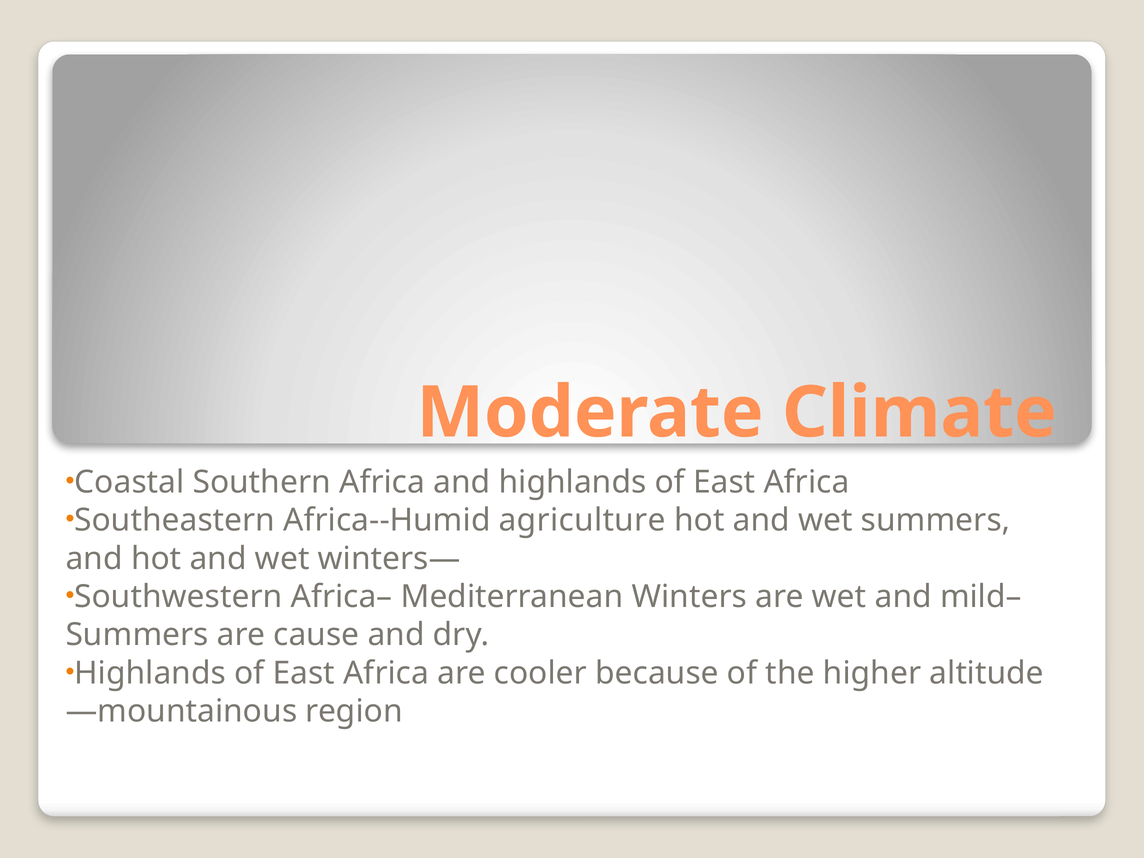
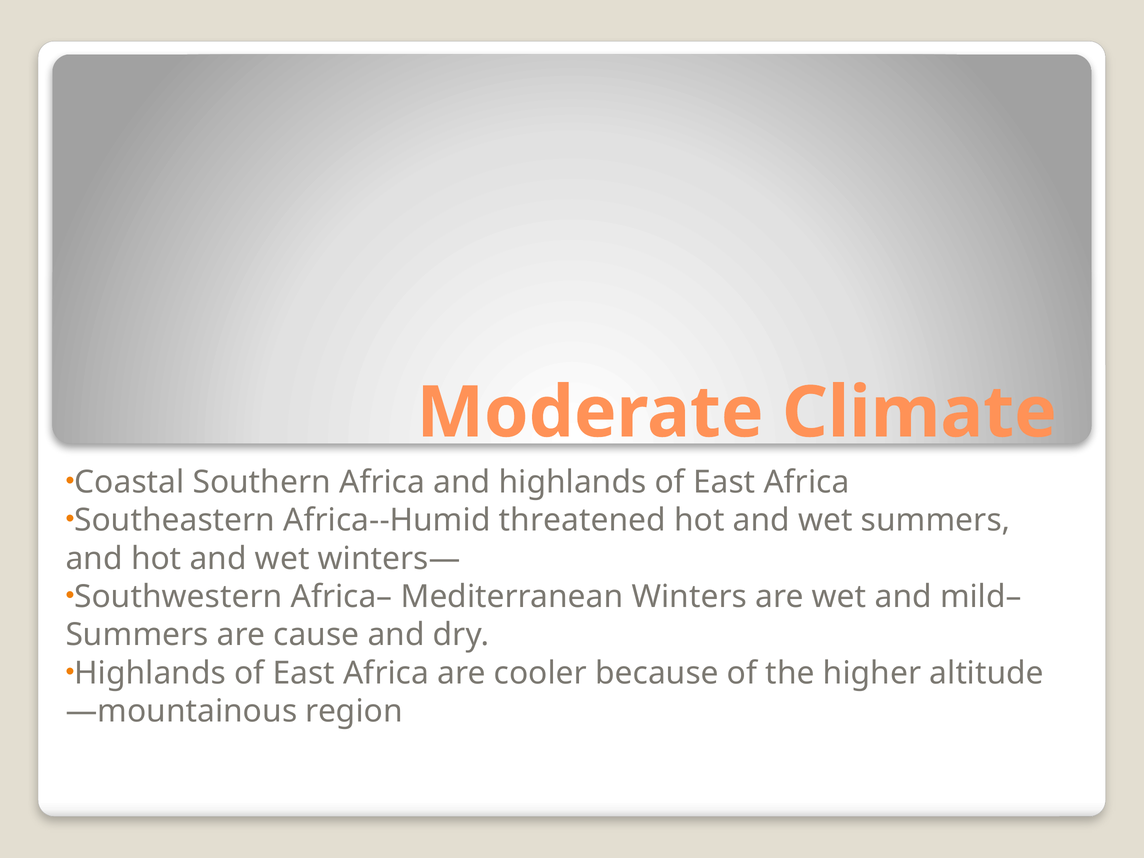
agriculture: agriculture -> threatened
